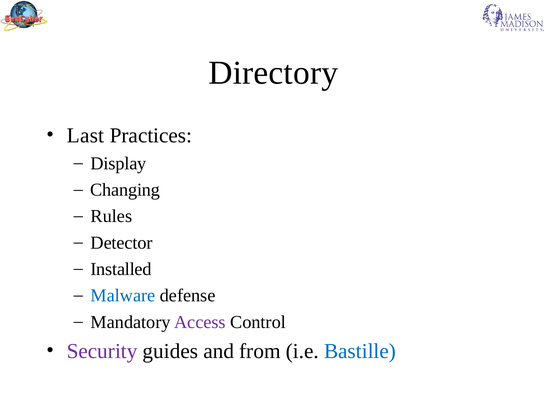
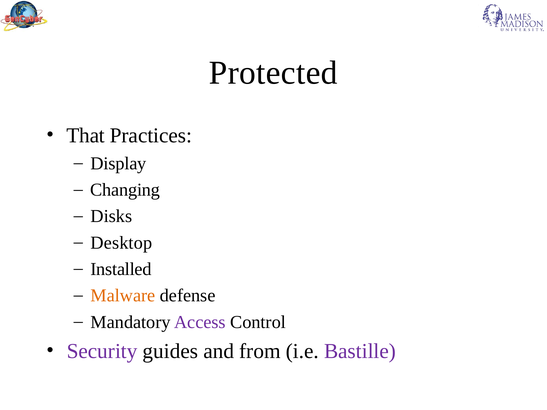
Directory: Directory -> Protected
Last: Last -> That
Rules: Rules -> Disks
Detector: Detector -> Desktop
Malware colour: blue -> orange
Bastille colour: blue -> purple
